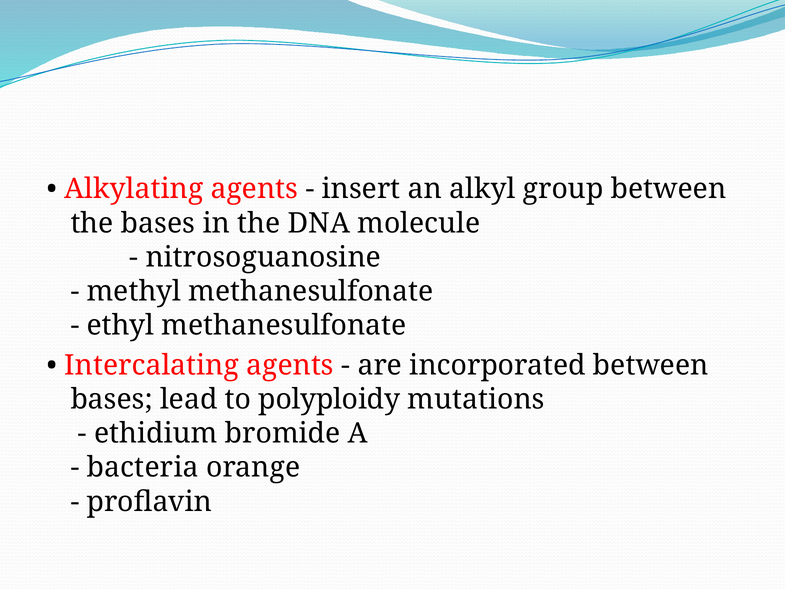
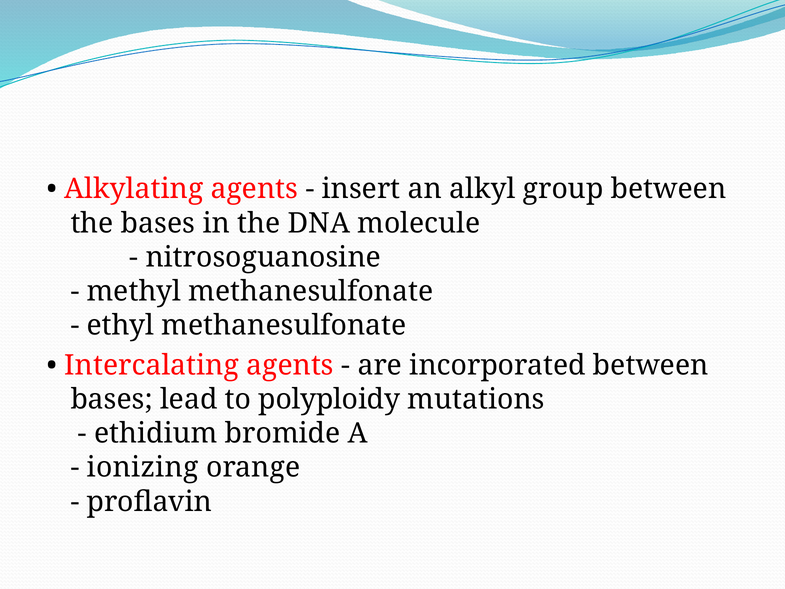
bacteria: bacteria -> ionizing
